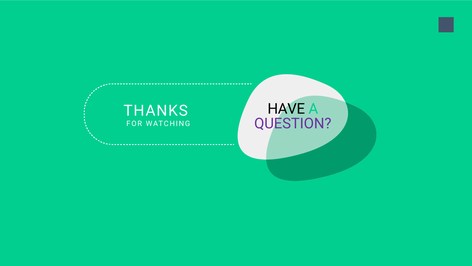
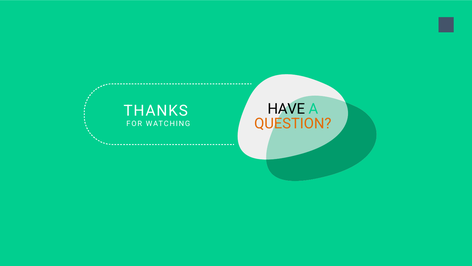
QUESTION colour: purple -> orange
